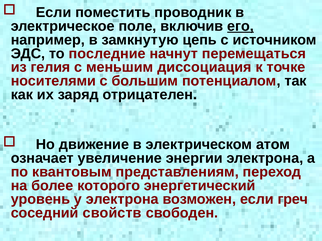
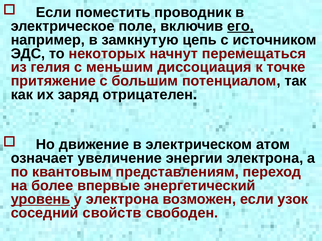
последние: последние -> некоторых
носителями: носителями -> притяжение
которого: которого -> впервые
уровень underline: none -> present
греч: греч -> узок
